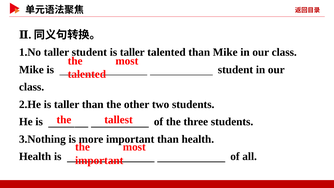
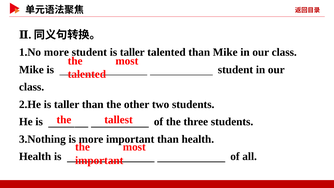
1.No taller: taller -> more
